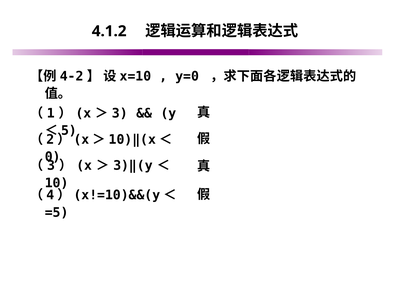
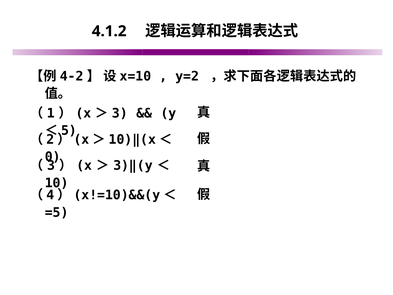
y=0: y=0 -> y=2
